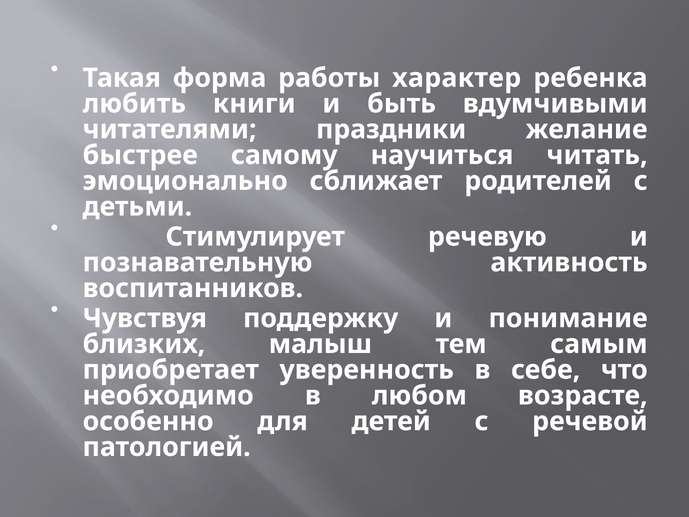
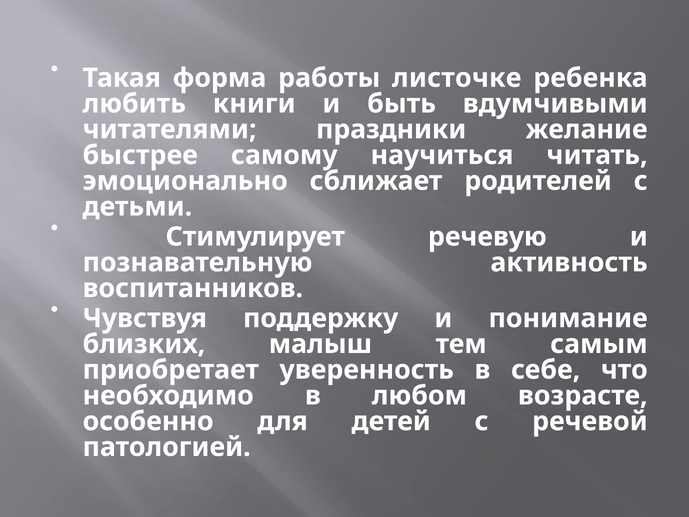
характер: характер -> листочке
